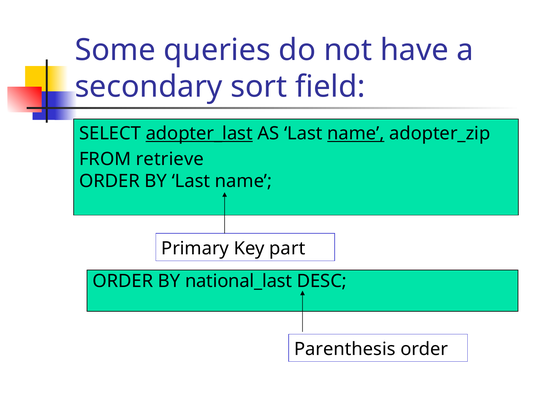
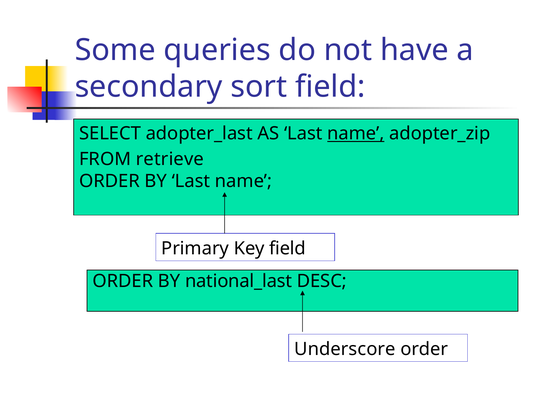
adopter_last underline: present -> none
Key part: part -> field
Parenthesis: Parenthesis -> Underscore
